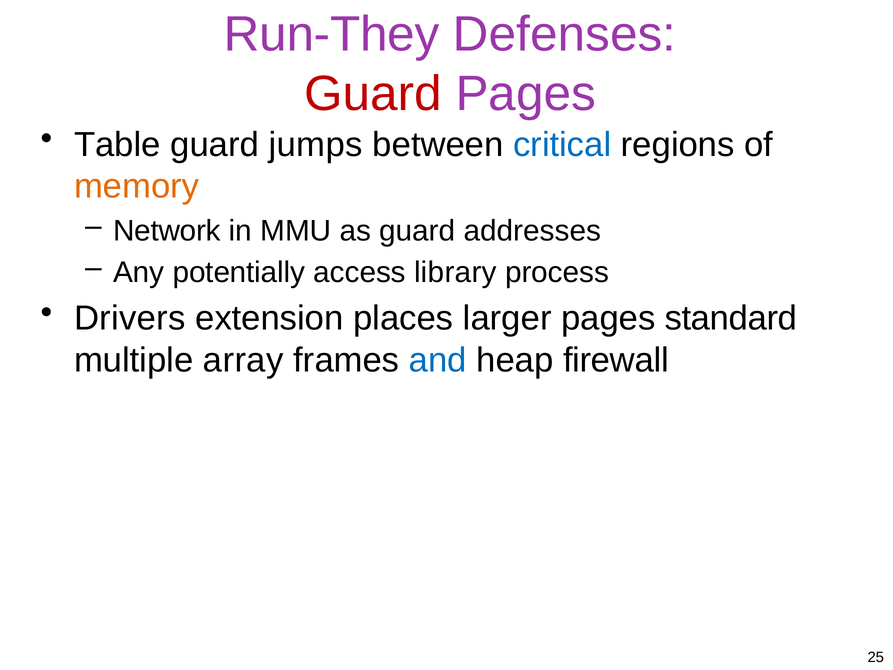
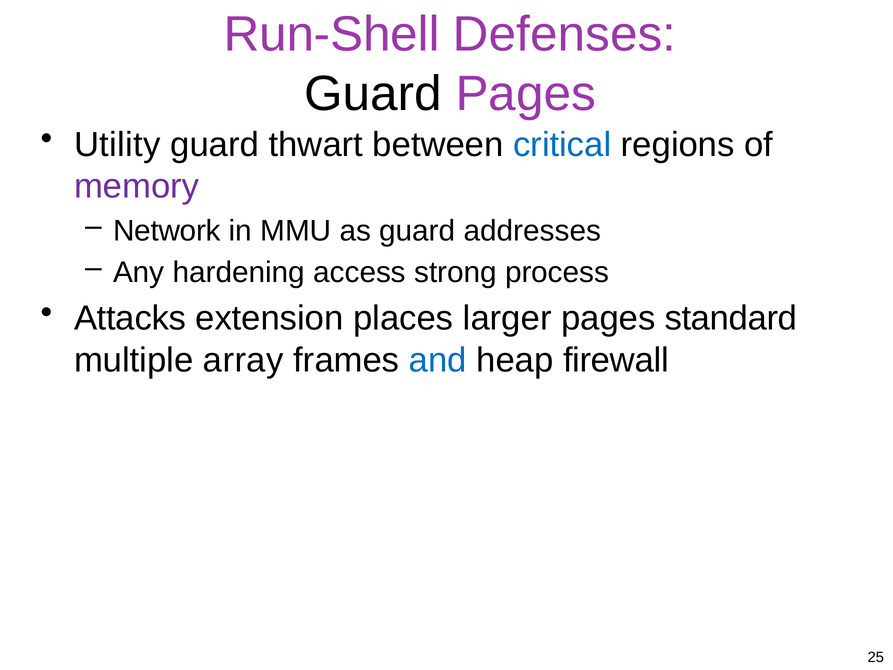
Run-They: Run-They -> Run-Shell
Guard at (373, 94) colour: red -> black
Table: Table -> Utility
jumps: jumps -> thwart
memory colour: orange -> purple
potentially: potentially -> hardening
library: library -> strong
Drivers: Drivers -> Attacks
